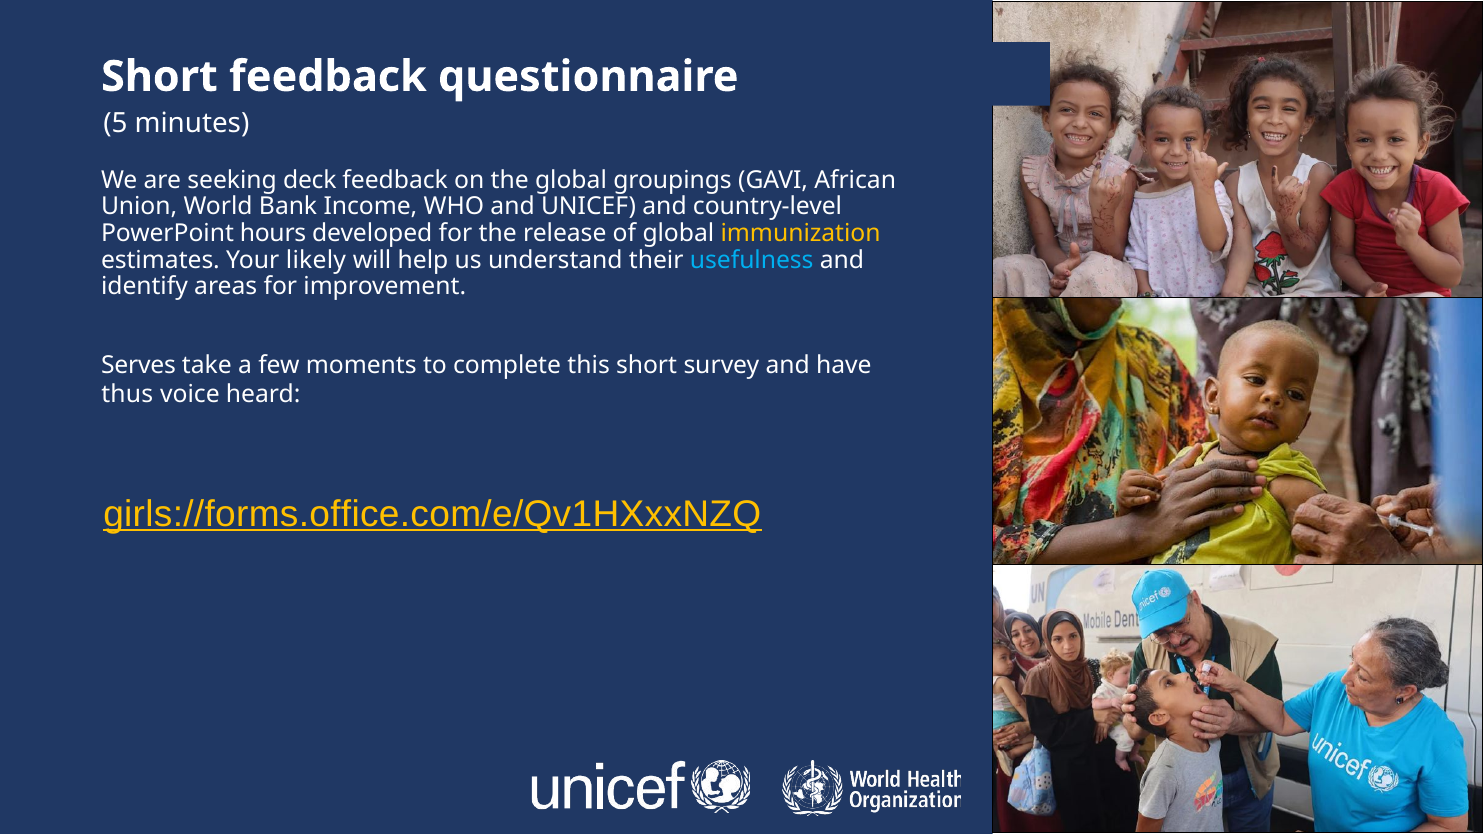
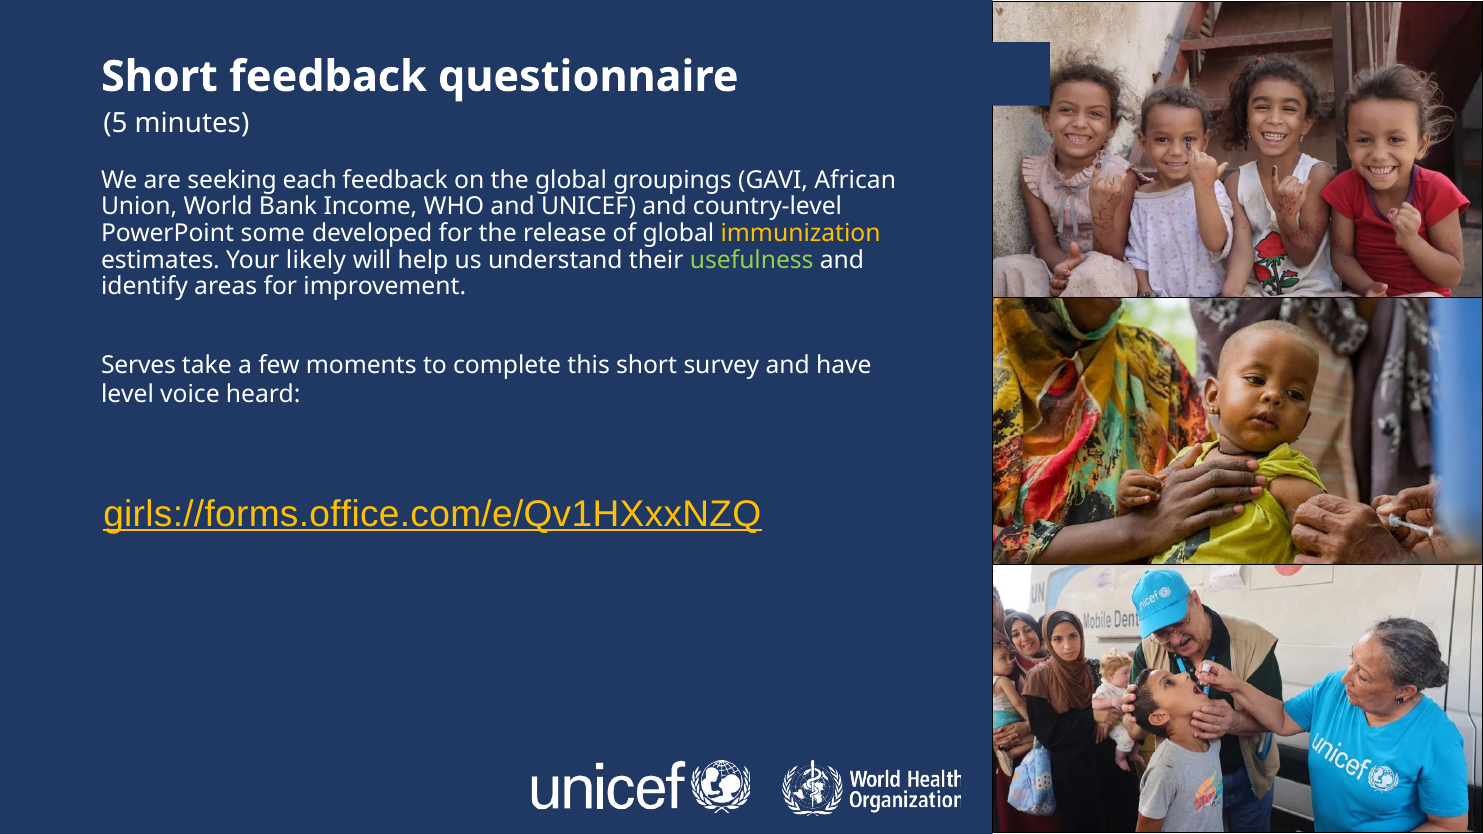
deck: deck -> each
hours: hours -> some
usefulness colour: light blue -> light green
thus: thus -> level
